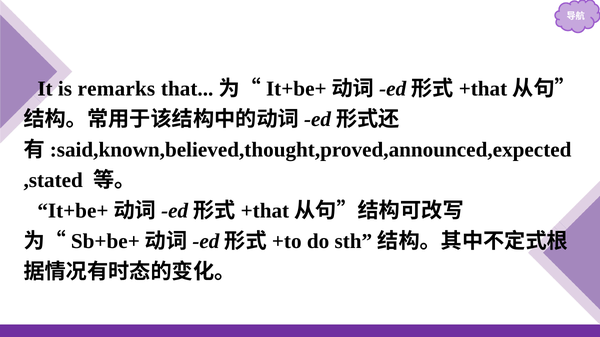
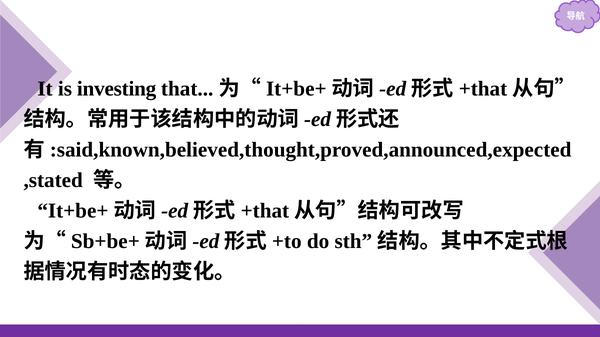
remarks: remarks -> investing
